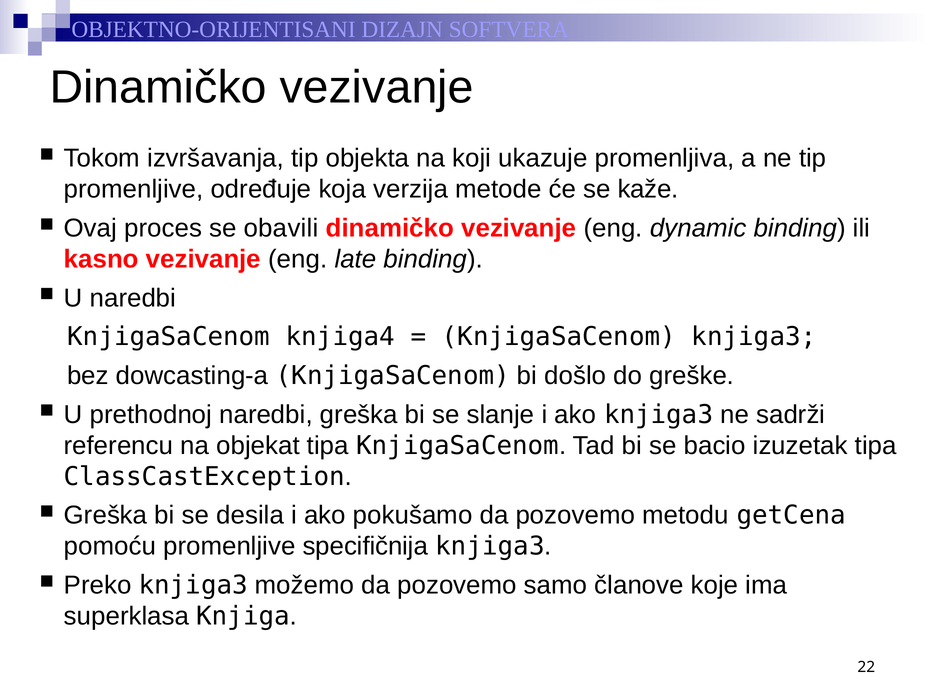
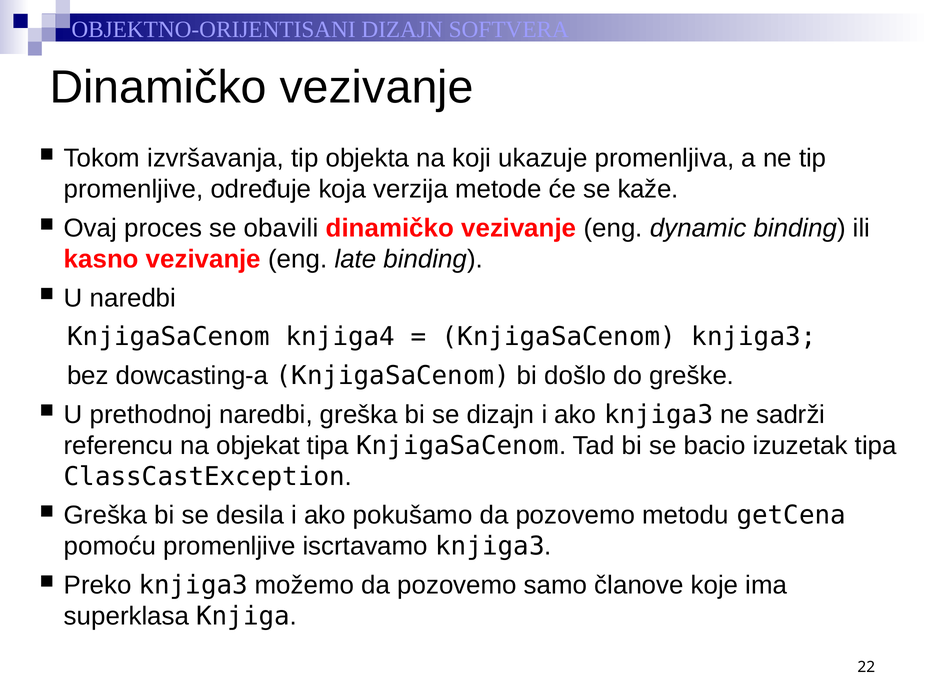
se slanje: slanje -> dizajn
specifičnija: specifičnija -> iscrtavamo
